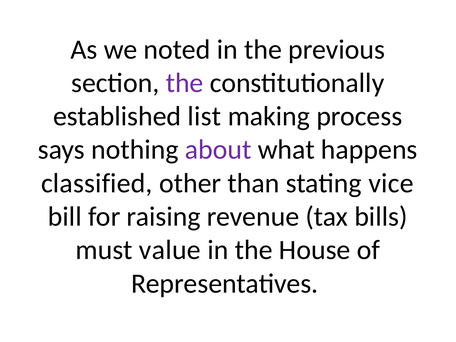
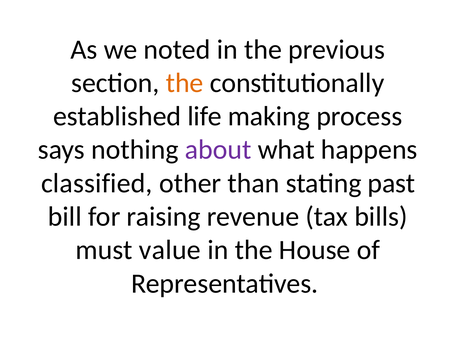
the at (185, 83) colour: purple -> orange
list: list -> life
vice: vice -> past
